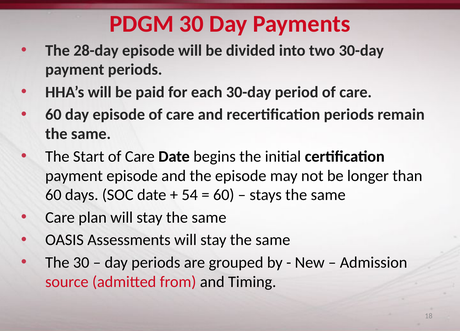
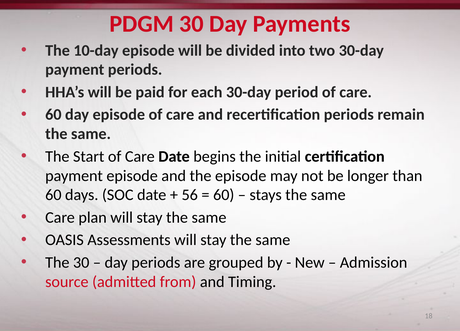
28-day: 28-day -> 10-day
54: 54 -> 56
